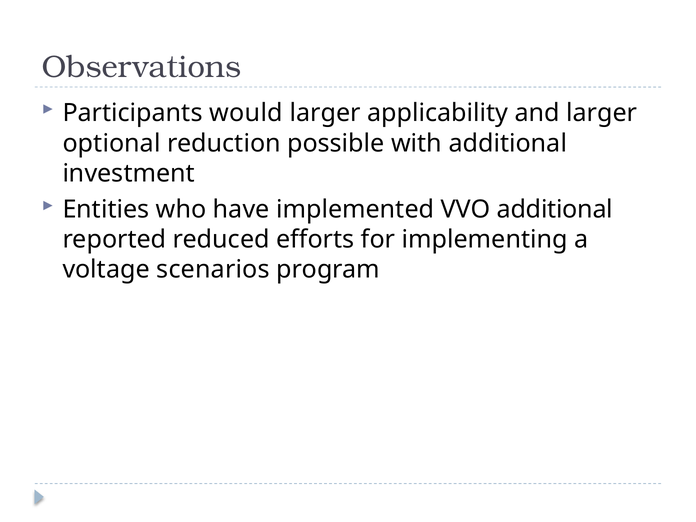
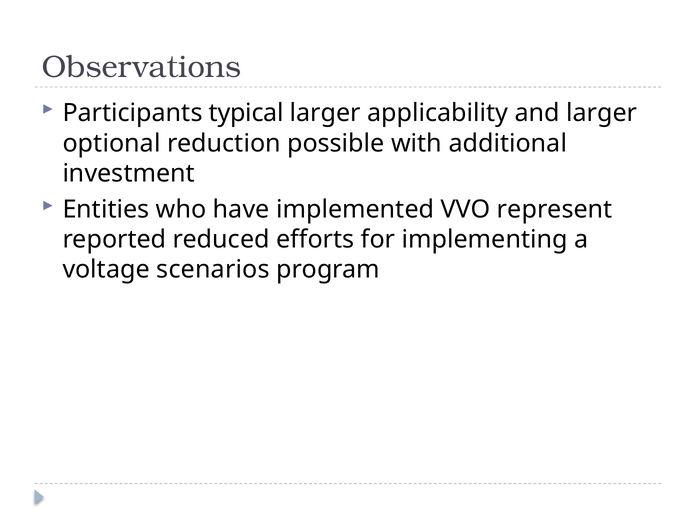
would: would -> typical
VVO additional: additional -> represent
